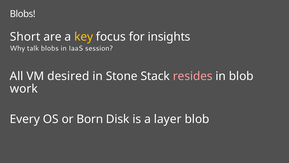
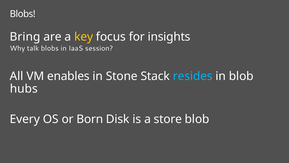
Short: Short -> Bring
desired: desired -> enables
resides colour: pink -> light blue
work: work -> hubs
layer: layer -> store
